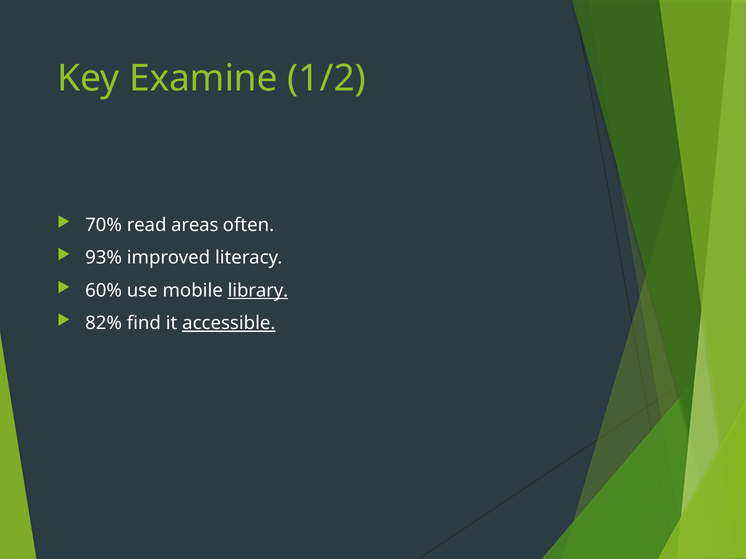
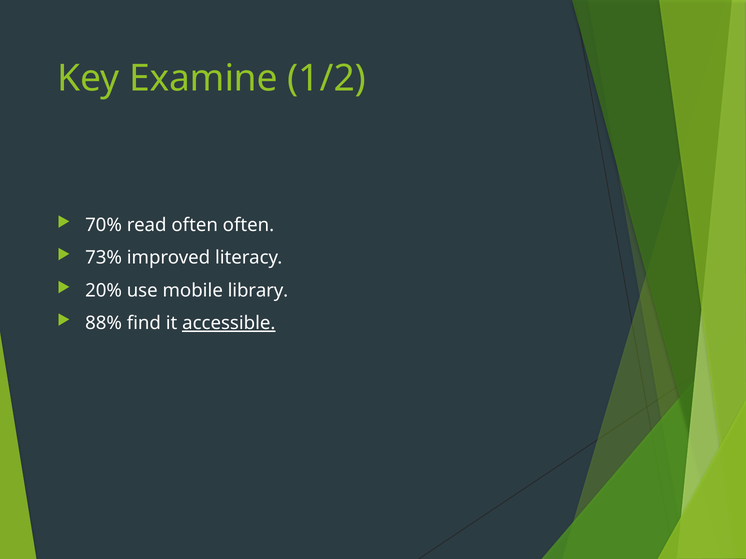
read areas: areas -> often
93%: 93% -> 73%
60%: 60% -> 20%
library underline: present -> none
82%: 82% -> 88%
